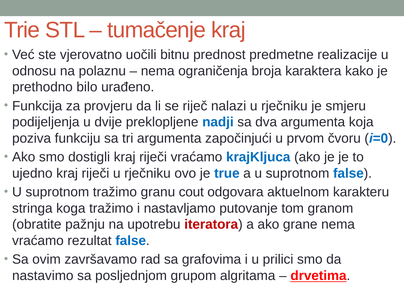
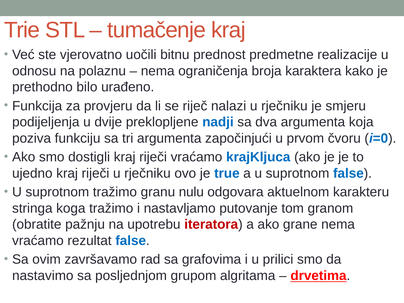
cout: cout -> nulu
